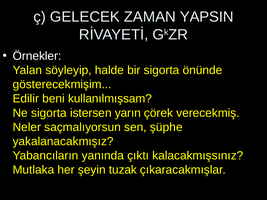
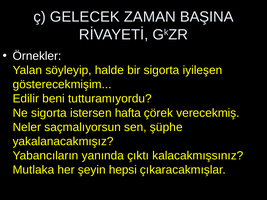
YAPSIN: YAPSIN -> BAŞINA
önünde: önünde -> iyileşen
kullanılmışsam: kullanılmışsam -> tutturamıyordu
yarın: yarın -> hafta
tuzak: tuzak -> hepsi
